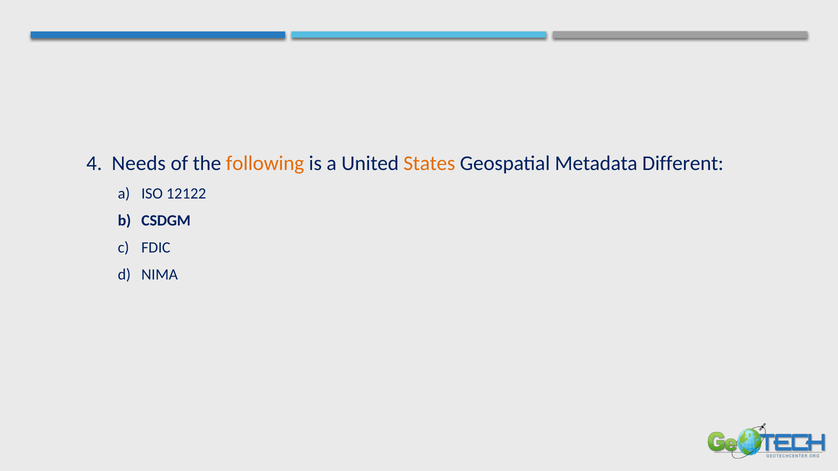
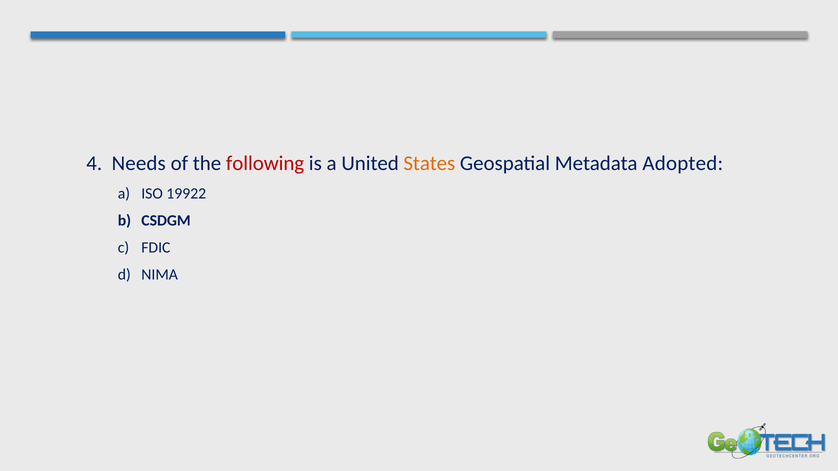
following colour: orange -> red
Different: Different -> Adopted
12122: 12122 -> 19922
